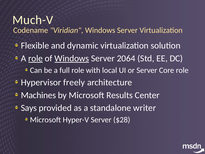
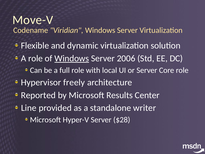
Much-V: Much-V -> Move-V
role at (36, 58) underline: present -> none
2064: 2064 -> 2006
Machines: Machines -> Reported
Says: Says -> Line
